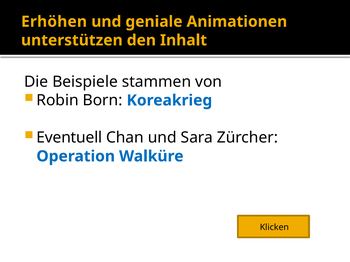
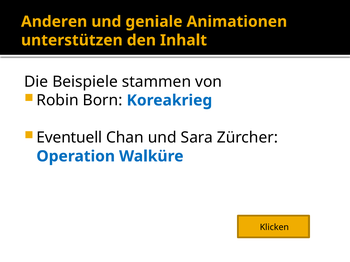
Erhöhen: Erhöhen -> Anderen
